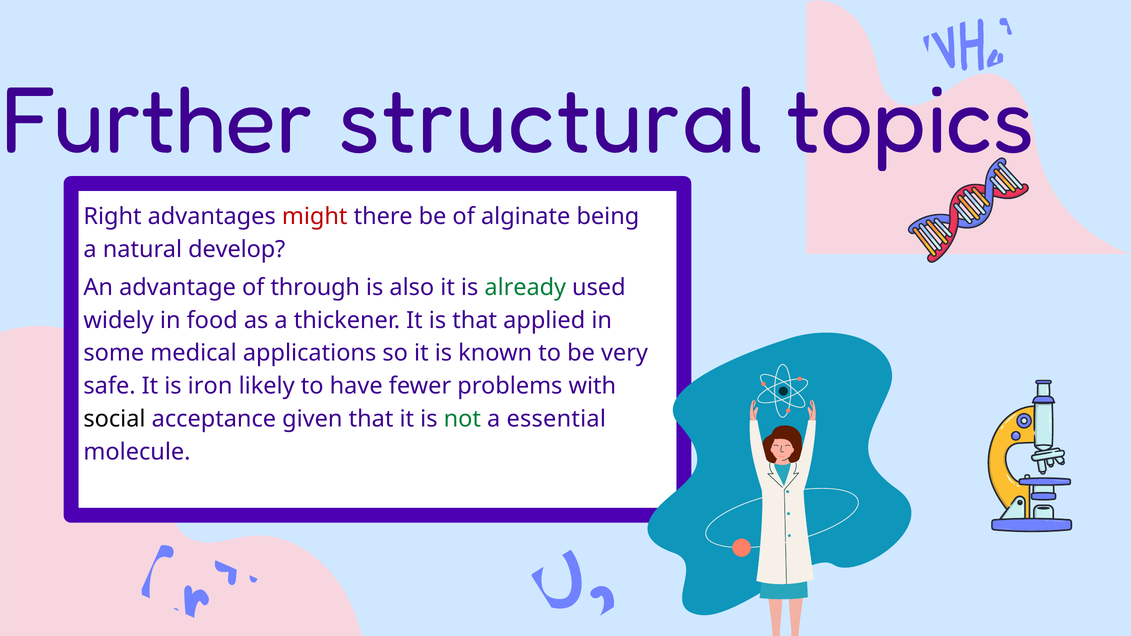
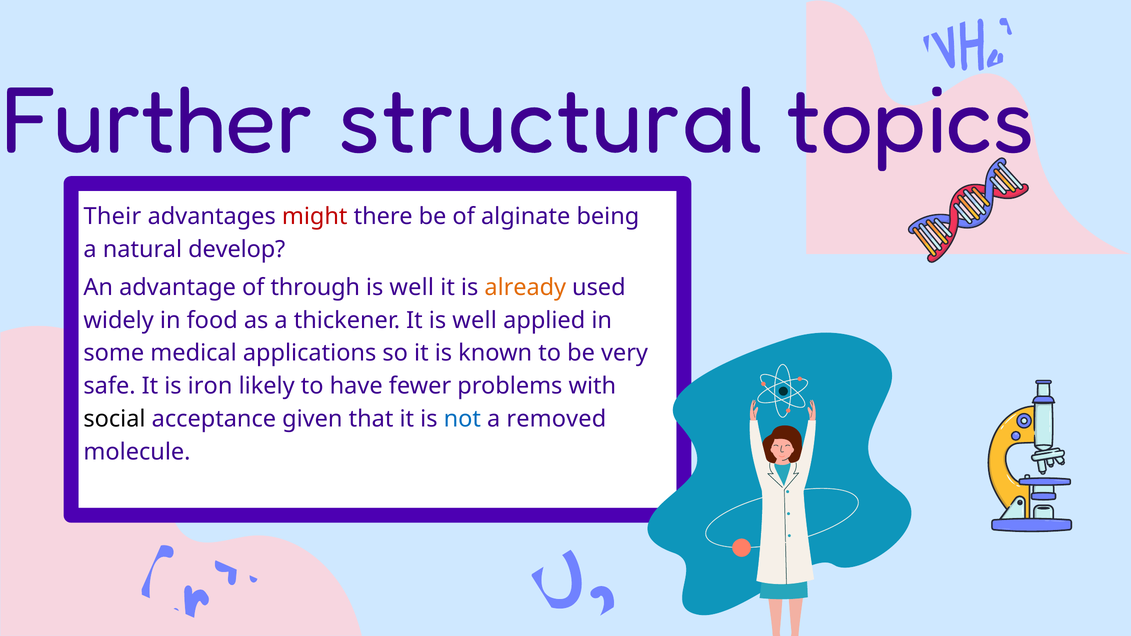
Right: Right -> Their
also at (412, 287): also -> well
already colour: green -> orange
It is that: that -> well
not colour: green -> blue
essential: essential -> removed
